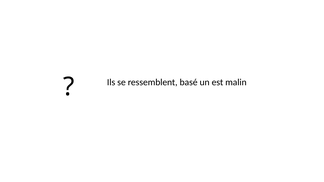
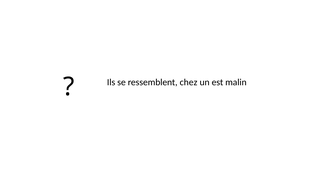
basé: basé -> chez
